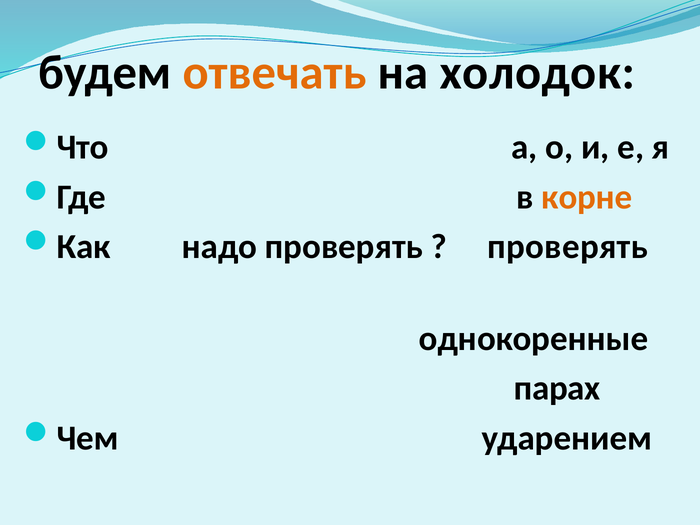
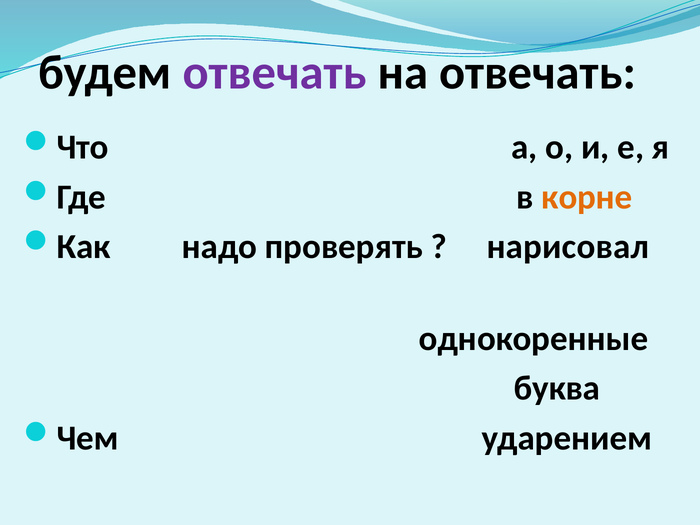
отвечать at (275, 73) colour: orange -> purple
на холодок: холодок -> отвечать
проверять at (568, 247): проверять -> нарисовал
парах: парах -> буква
